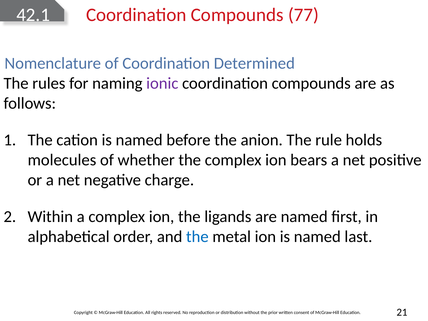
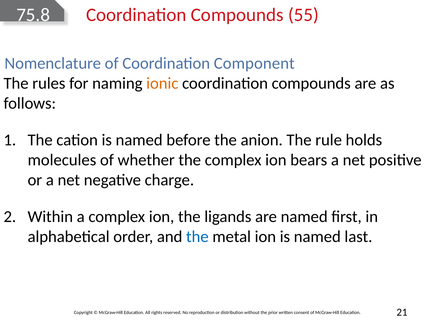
42.1: 42.1 -> 75.8
77: 77 -> 55
Determined: Determined -> Component
ionic colour: purple -> orange
